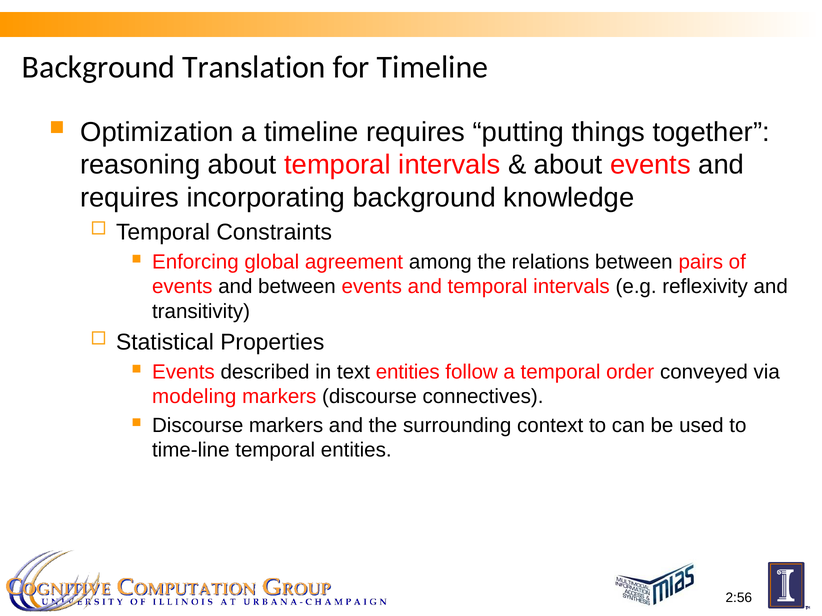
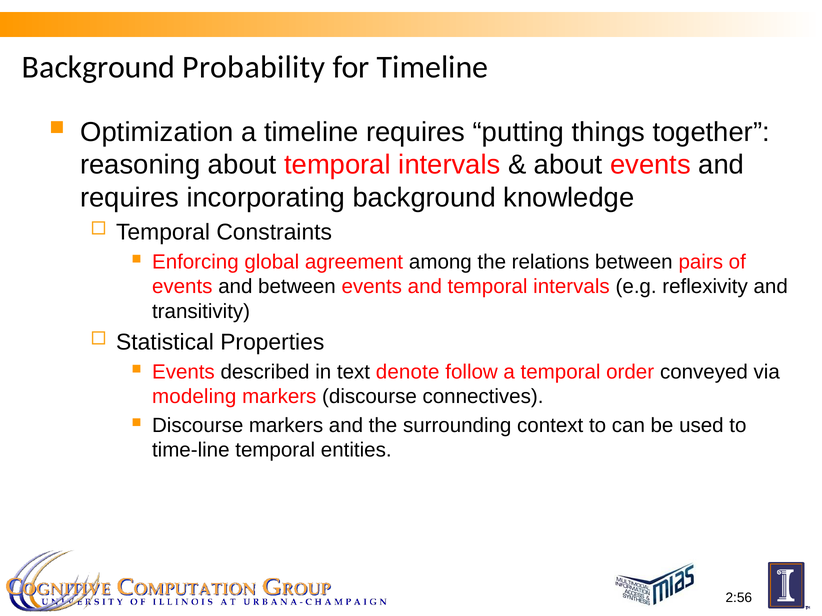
Translation: Translation -> Probability
text entities: entities -> denote
